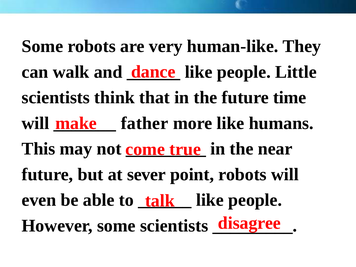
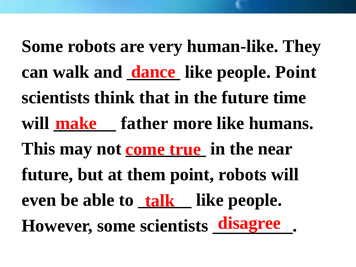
people Little: Little -> Point
sever: sever -> them
